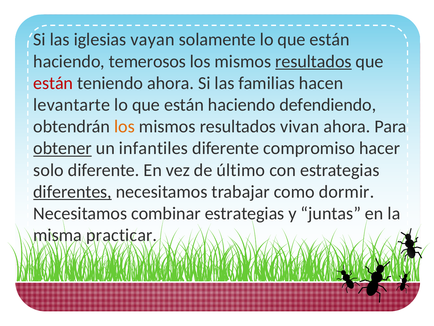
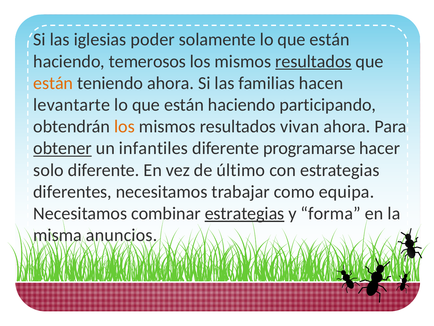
vayan: vayan -> poder
están at (53, 83) colour: red -> orange
defendiendo: defendiendo -> participando
compromiso: compromiso -> programarse
diferentes underline: present -> none
dormir: dormir -> equipa
estrategias at (245, 213) underline: none -> present
juntas: juntas -> forma
practicar: practicar -> anuncios
